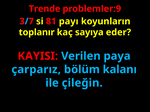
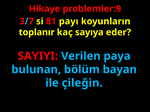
Trende: Trende -> Hikaye
KAYISI: KAYISI -> SAYIYI
çarparız: çarparız -> bulunan
kalanı: kalanı -> bayan
